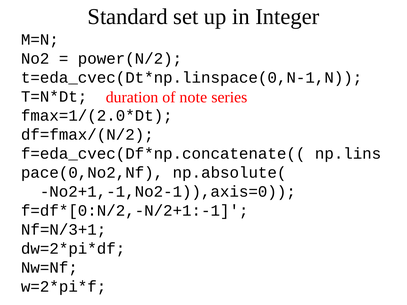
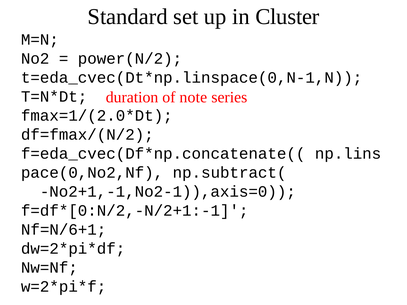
Integer: Integer -> Cluster
np.absolute(: np.absolute( -> np.subtract(
Nf=N/3+1: Nf=N/3+1 -> Nf=N/6+1
